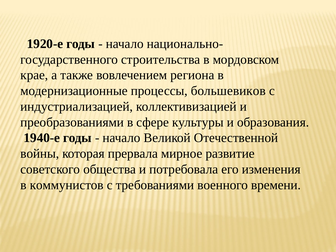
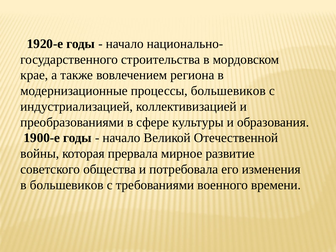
1940-е: 1940-е -> 1900-е
в коммунистов: коммунистов -> большевиков
